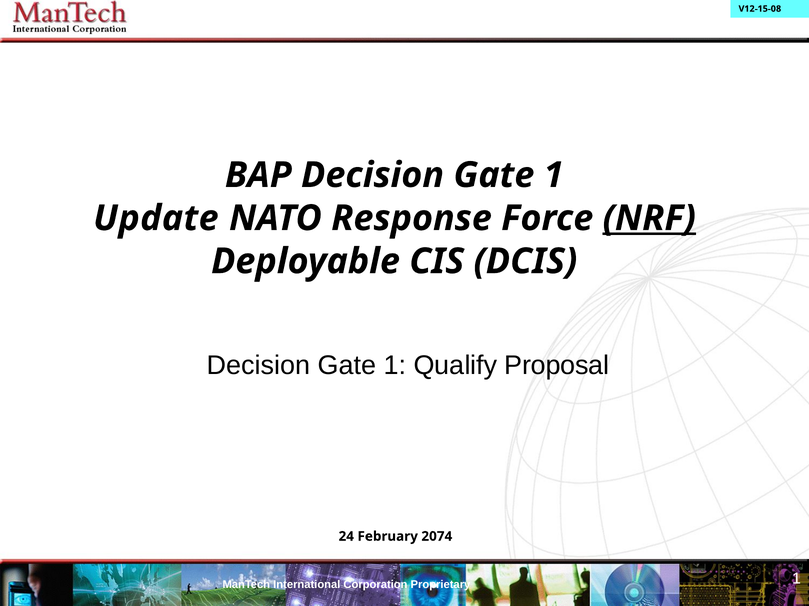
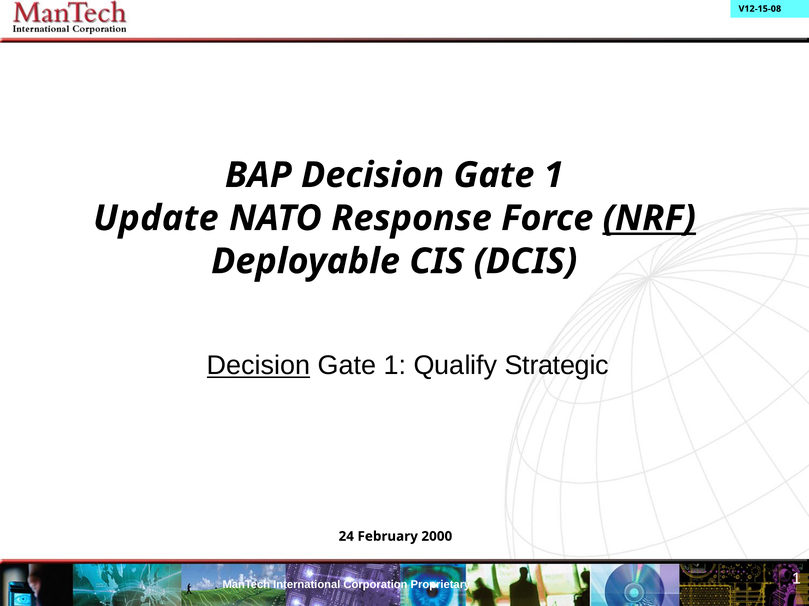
Decision at (258, 366) underline: none -> present
Proposal: Proposal -> Strategic
2074: 2074 -> 2000
